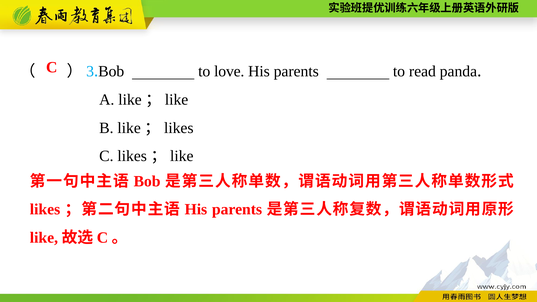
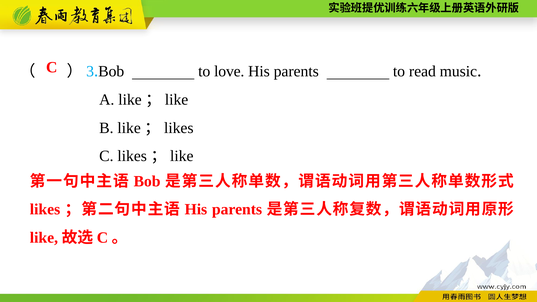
panda: panda -> music
